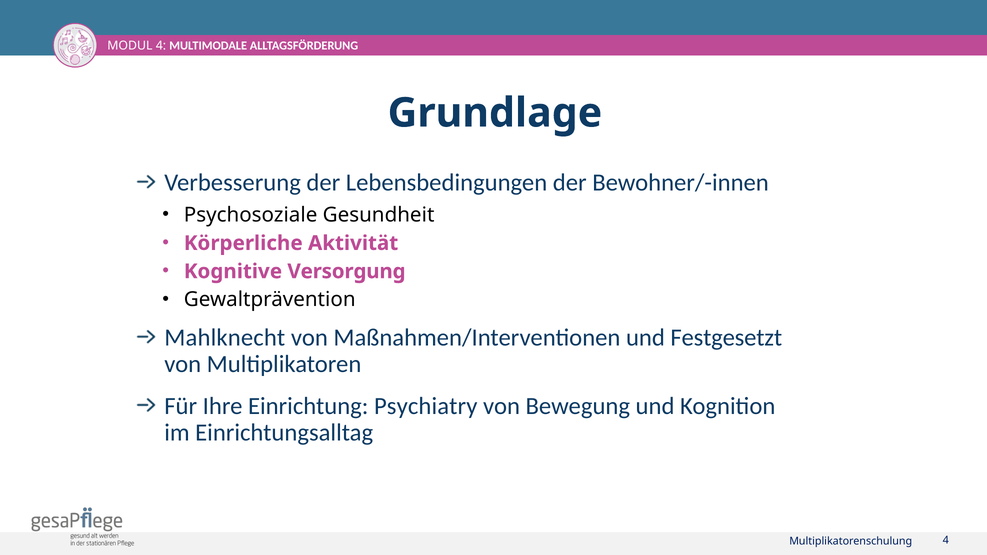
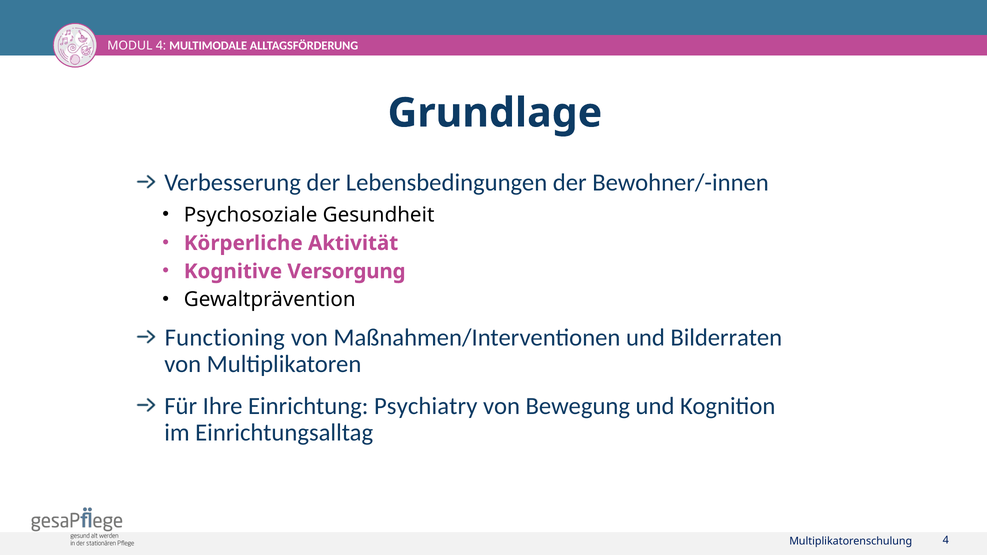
Mahlknecht: Mahlknecht -> Functioning
Festgesetzt: Festgesetzt -> Bilderraten
